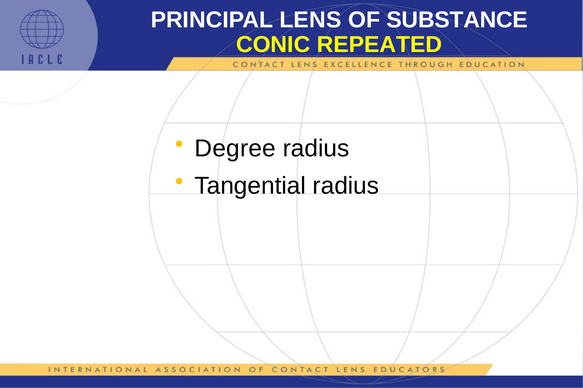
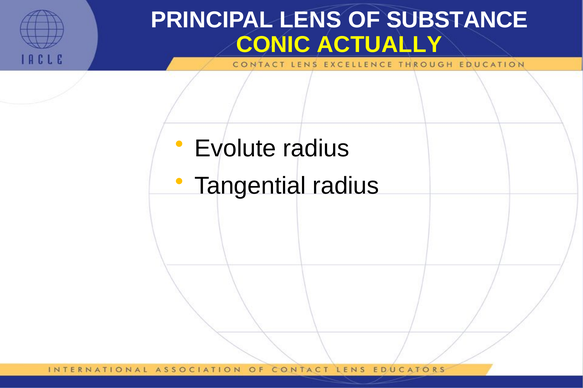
REPEATED: REPEATED -> ACTUALLY
Degree: Degree -> Evolute
